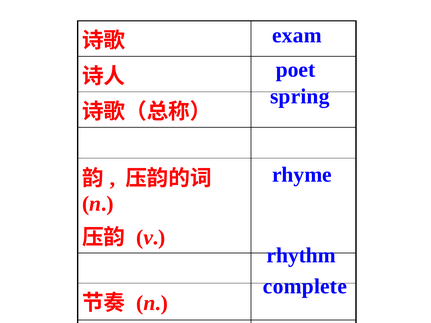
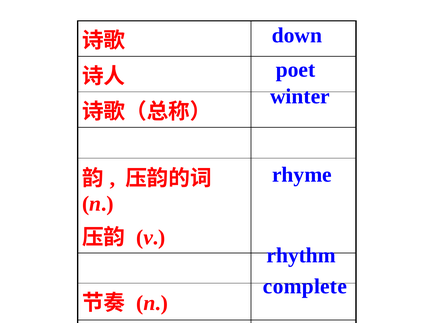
exam: exam -> down
spring: spring -> winter
